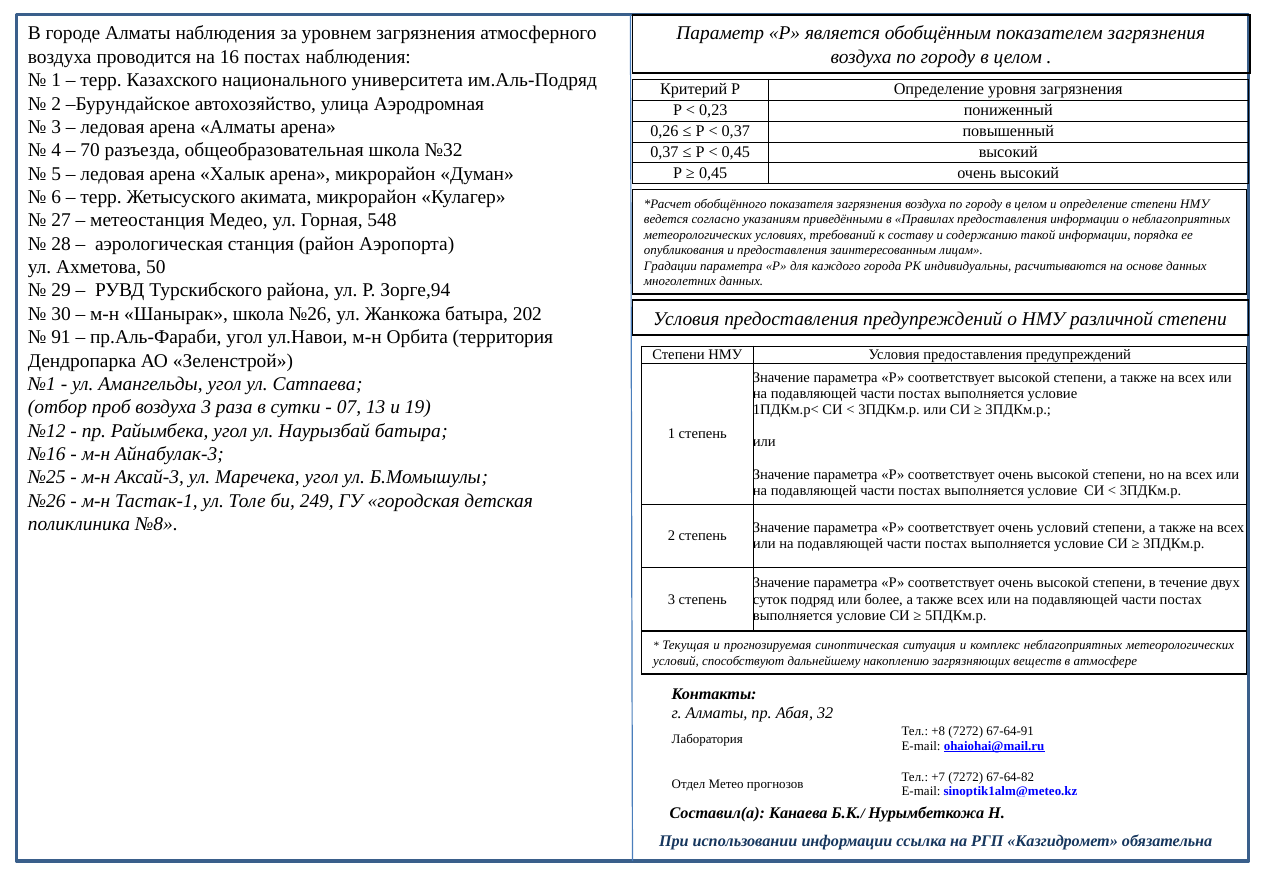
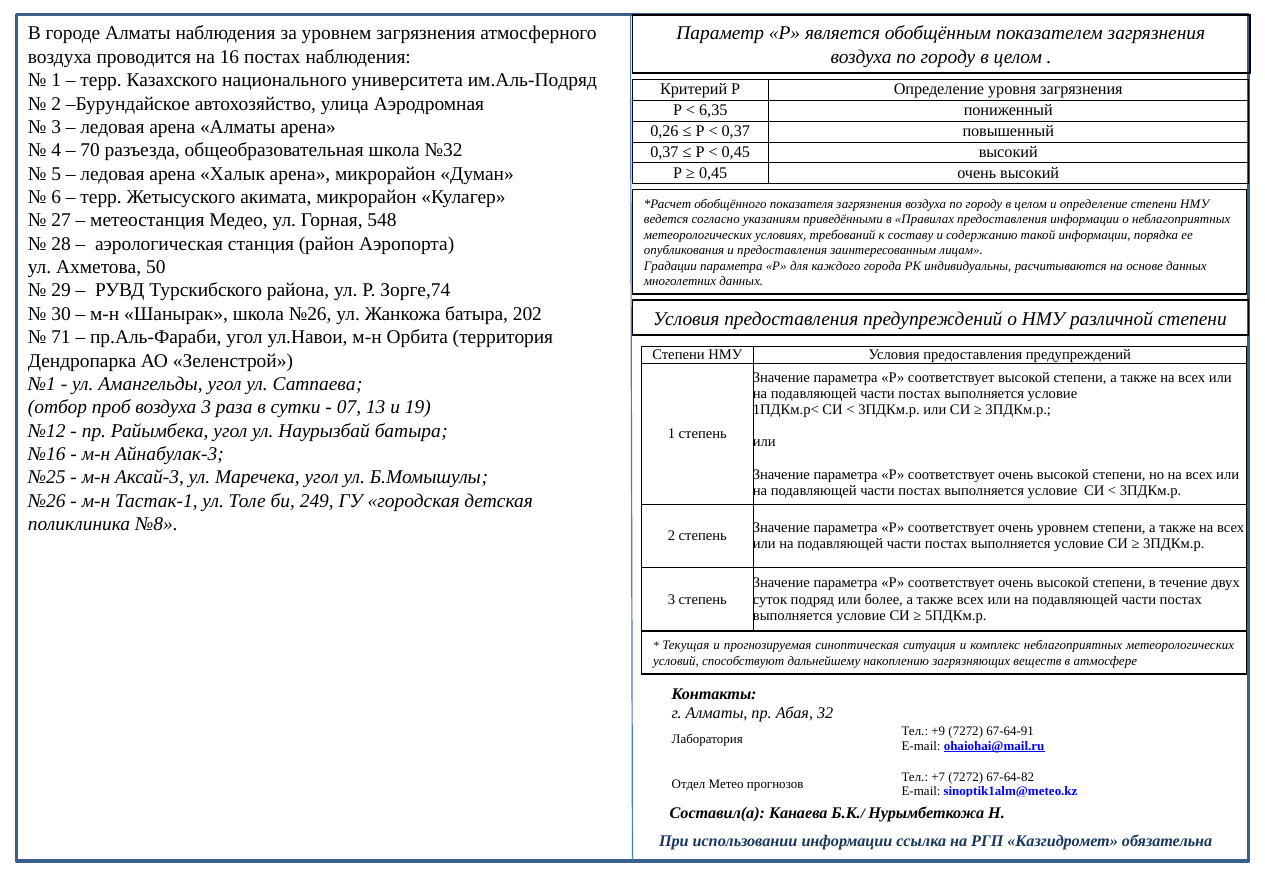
0,23: 0,23 -> 6,35
Зорге,94: Зорге,94 -> Зорге,74
91: 91 -> 71
очень условий: условий -> уровнем
+8: +8 -> +9
